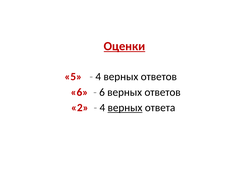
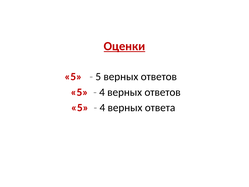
4 at (98, 77): 4 -> 5
6 at (80, 92): 6 -> 5
6 at (102, 92): 6 -> 4
2 at (80, 108): 2 -> 5
верных at (125, 108) underline: present -> none
